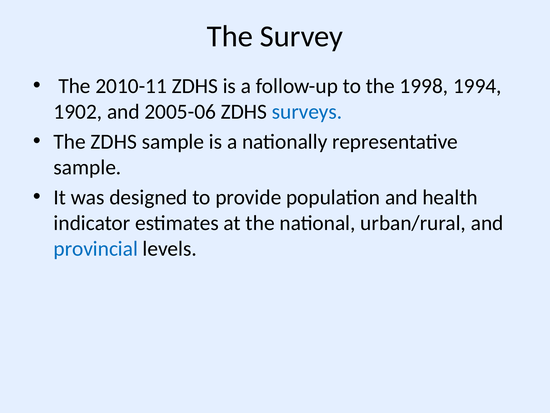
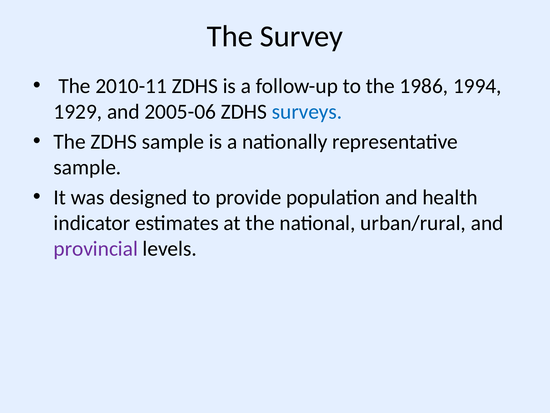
1998: 1998 -> 1986
1902: 1902 -> 1929
provincial colour: blue -> purple
